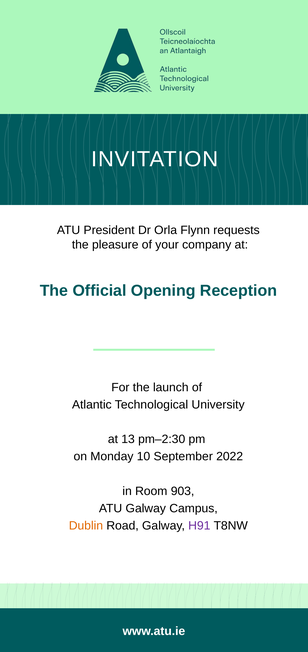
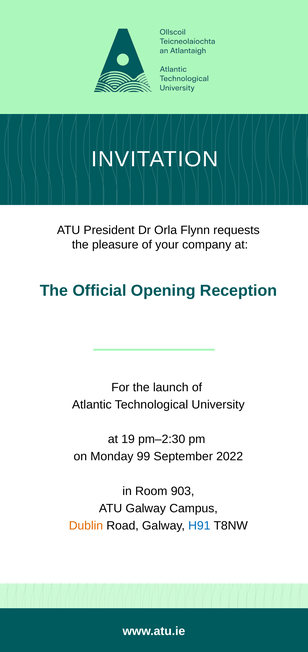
13: 13 -> 19
10: 10 -> 99
H91 colour: purple -> blue
